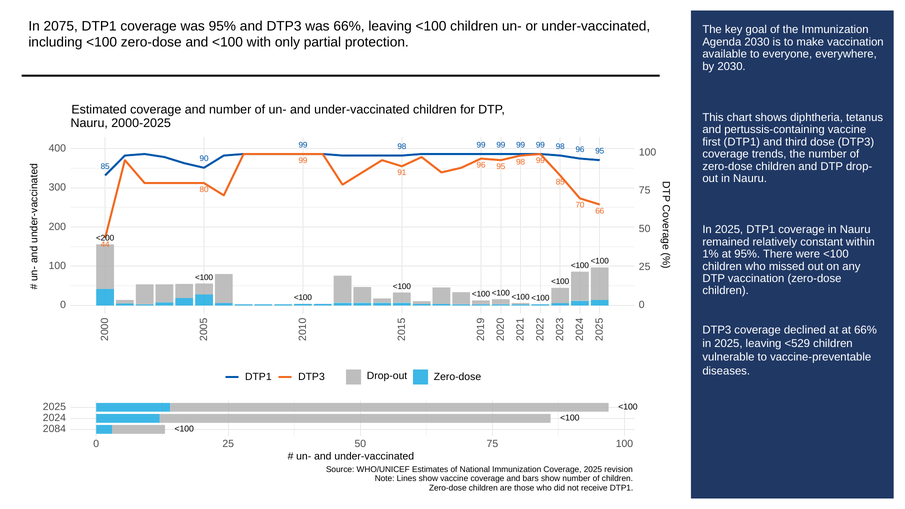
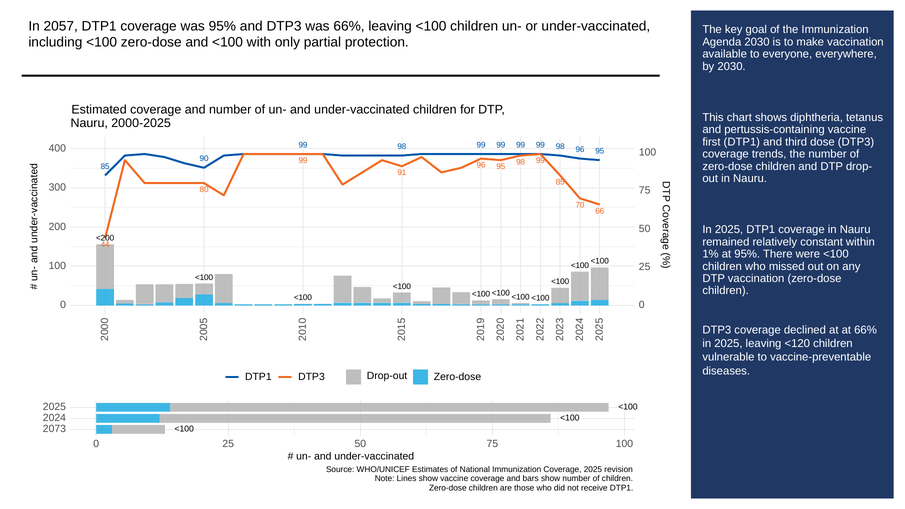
2075: 2075 -> 2057
<529: <529 -> <120
2084: 2084 -> 2073
